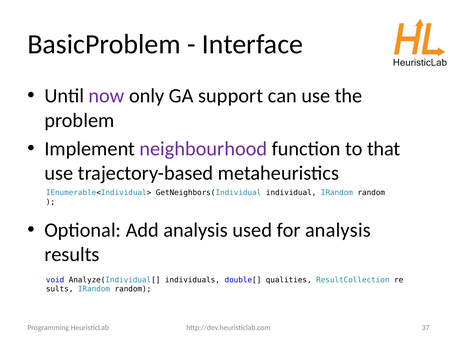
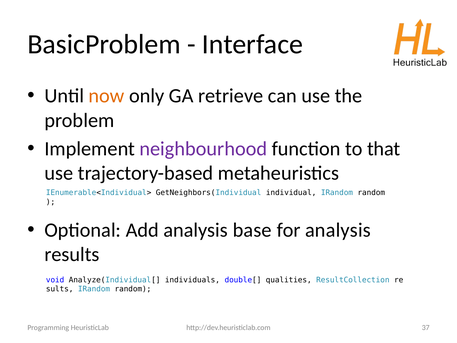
now colour: purple -> orange
support: support -> retrieve
used: used -> base
